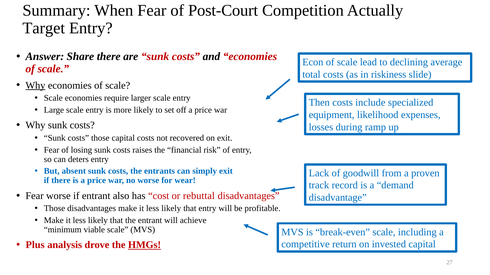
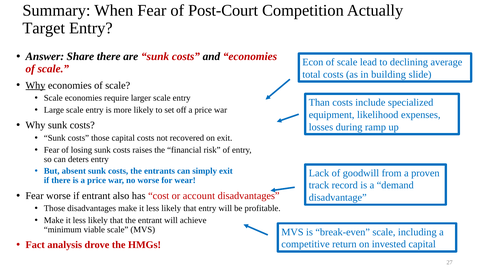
riskiness: riskiness -> building
Then: Then -> Than
rebuttal: rebuttal -> account
Plus: Plus -> Fact
HMGs underline: present -> none
